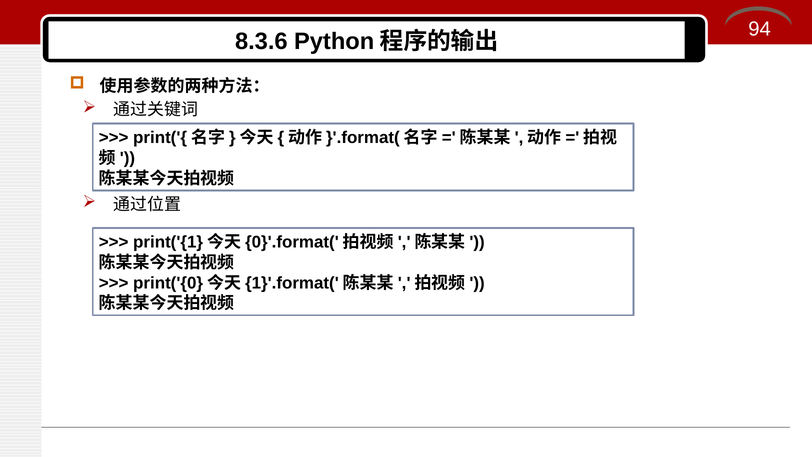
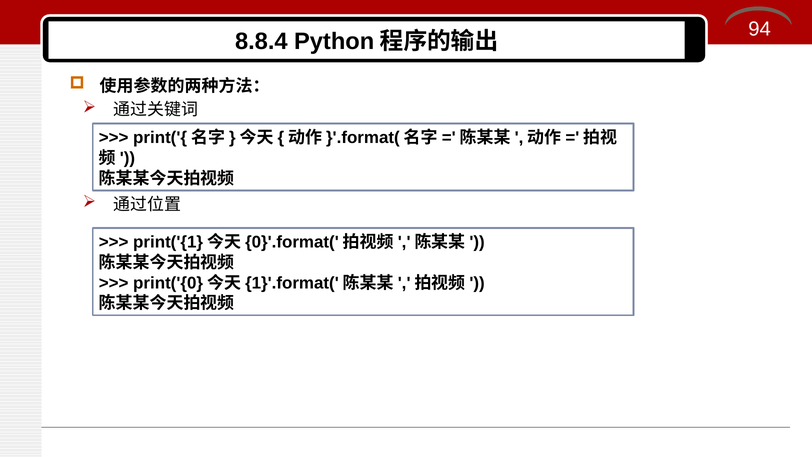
8.3.6: 8.3.6 -> 8.8.4
